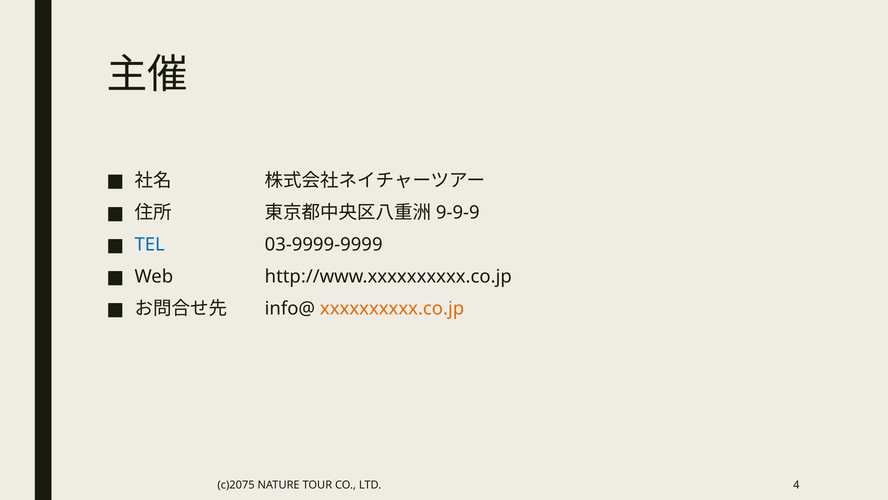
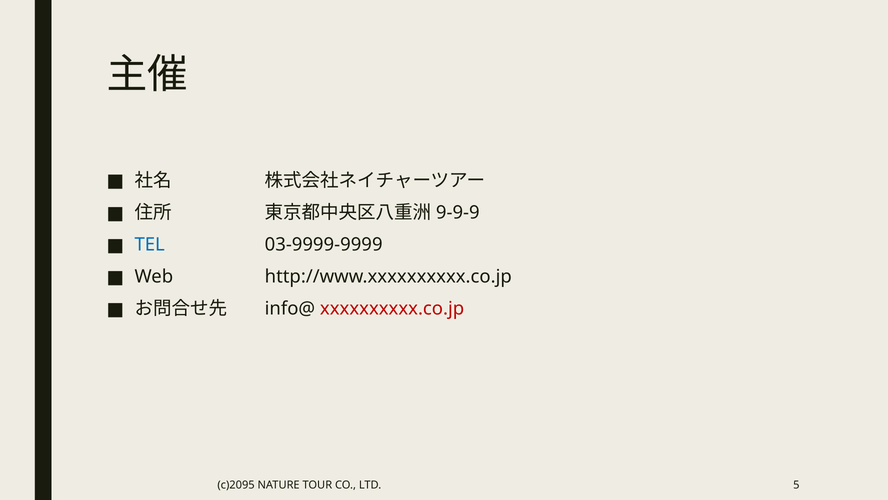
xxxxxxxxxx.co.jp colour: orange -> red
c)2075: c)2075 -> c)2095
4: 4 -> 5
